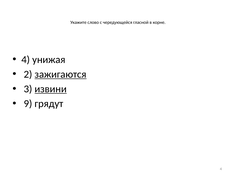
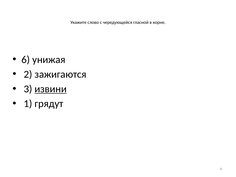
4 at (26, 60): 4 -> 6
зажигаются underline: present -> none
9: 9 -> 1
